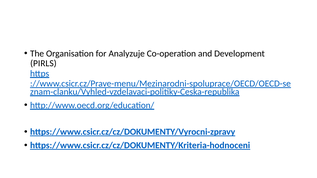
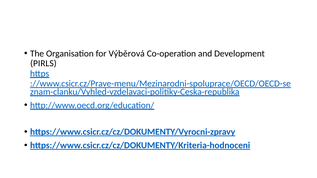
Analyzuje: Analyzuje -> Výběrová
